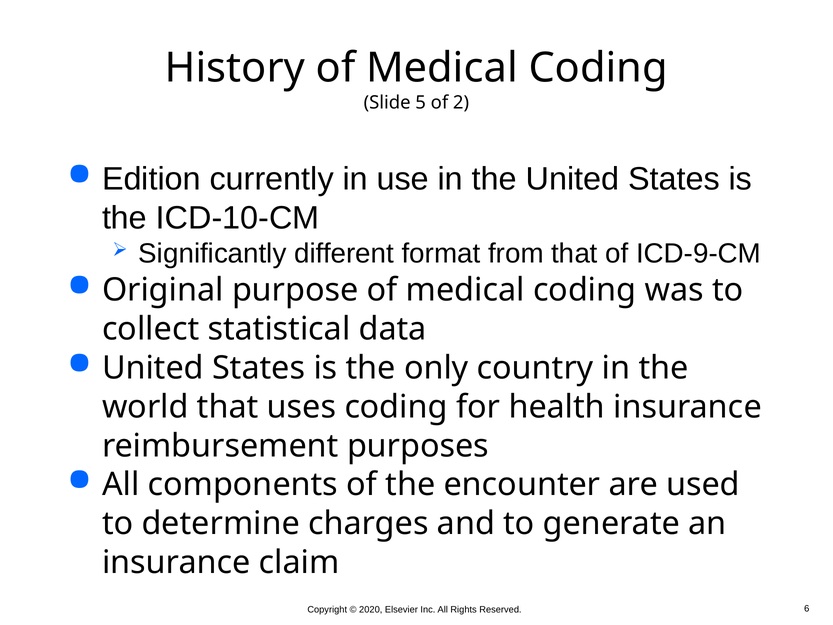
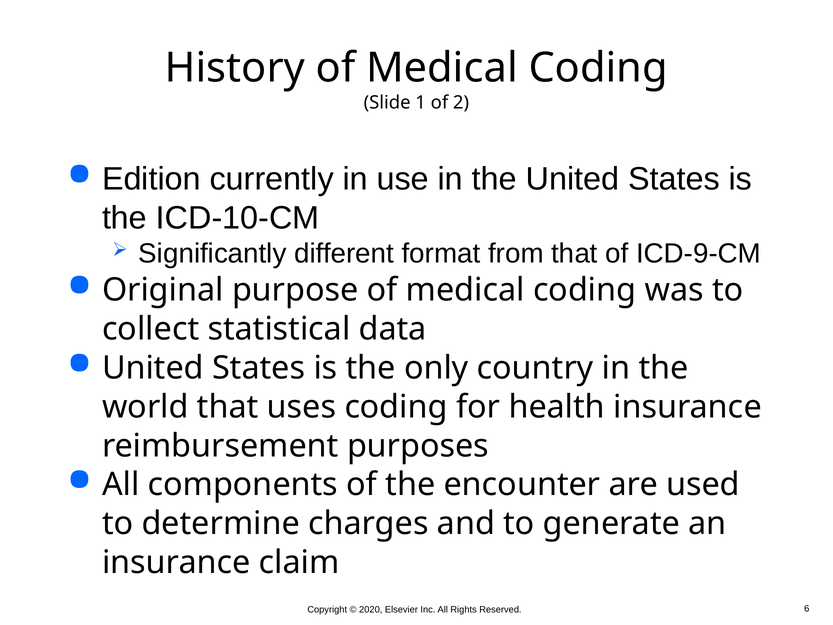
5: 5 -> 1
